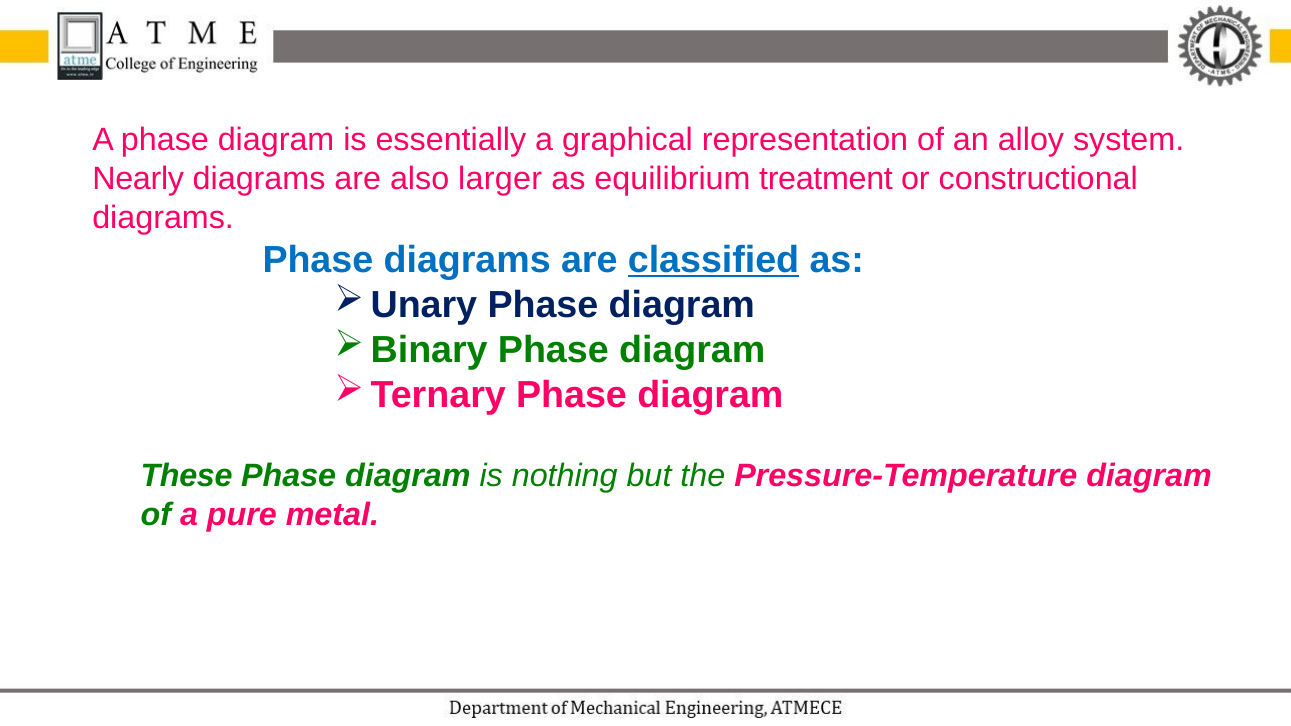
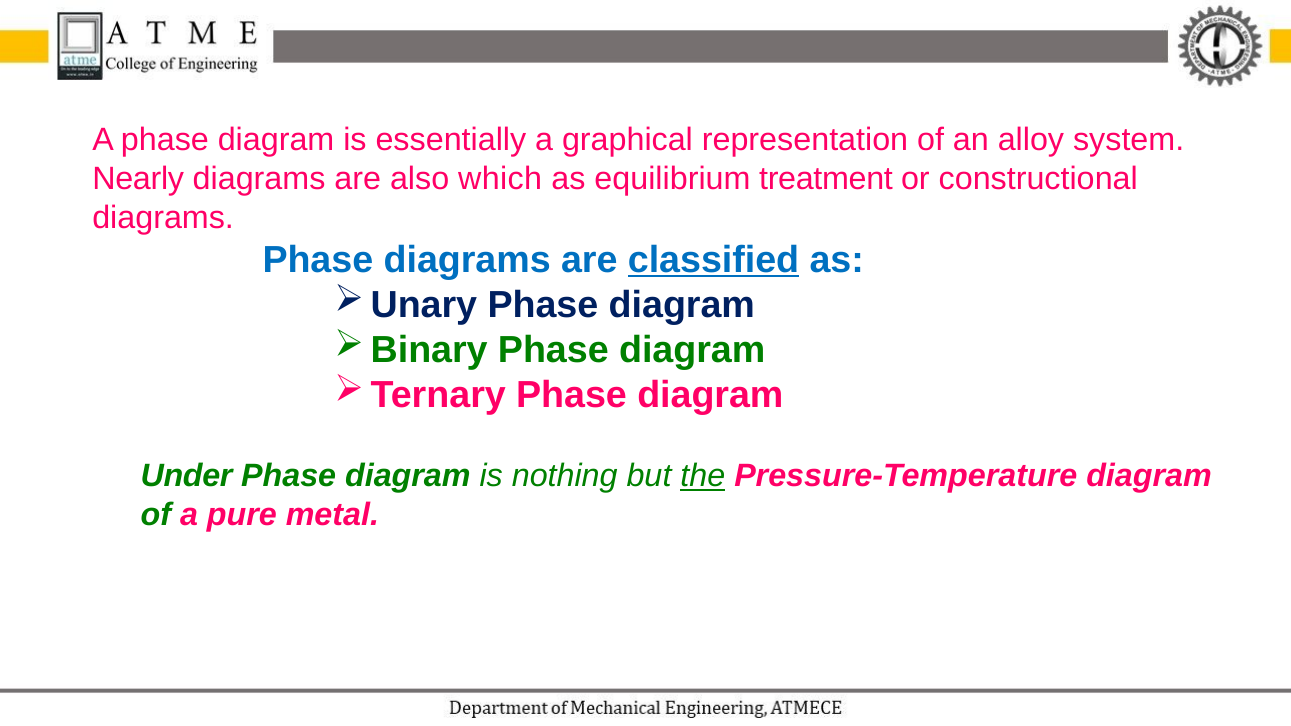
larger: larger -> which
These: These -> Under
the underline: none -> present
